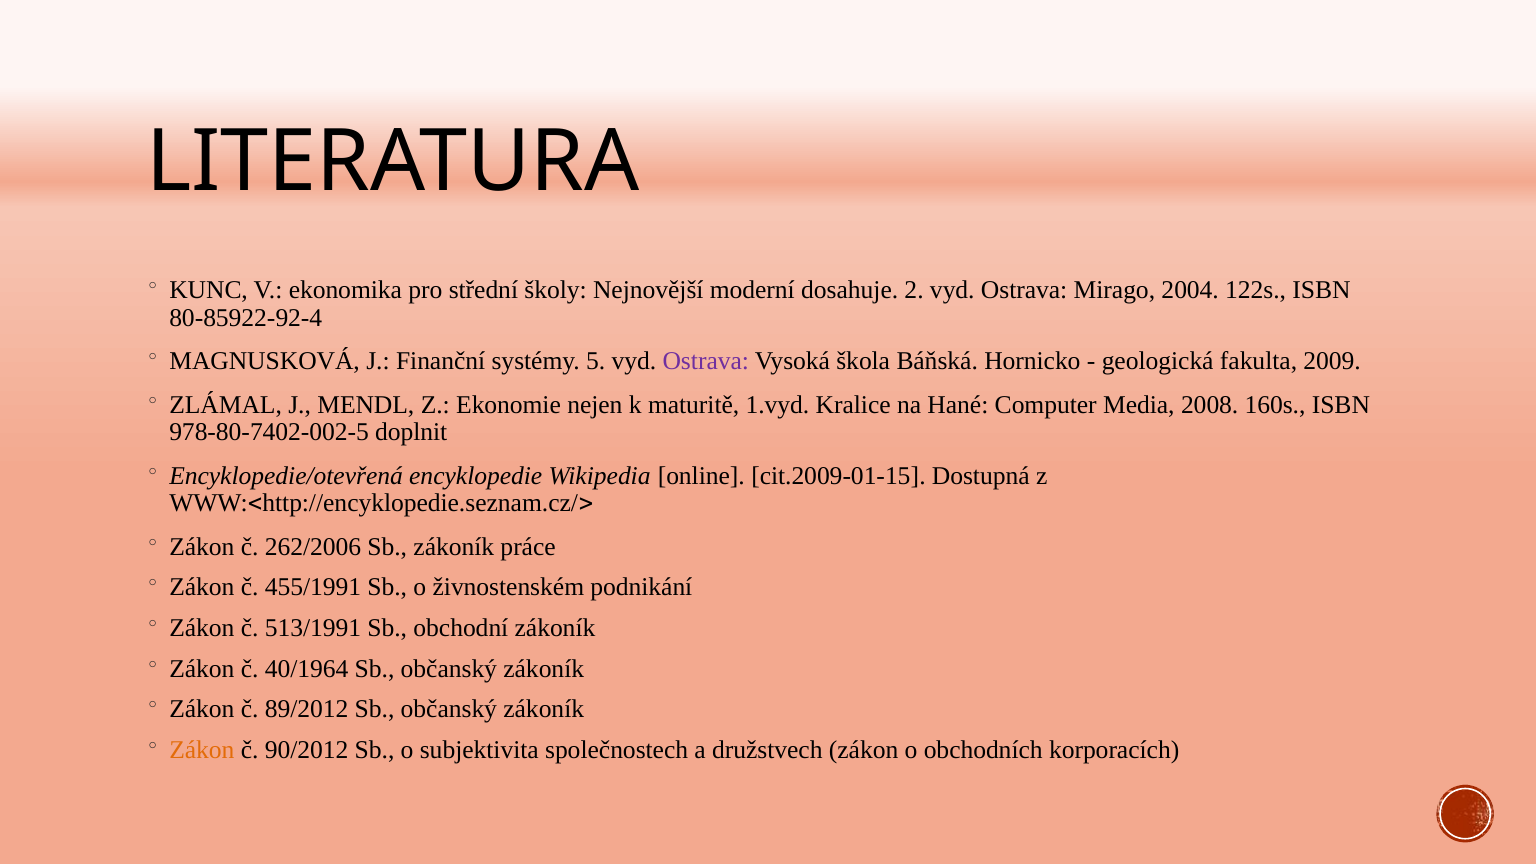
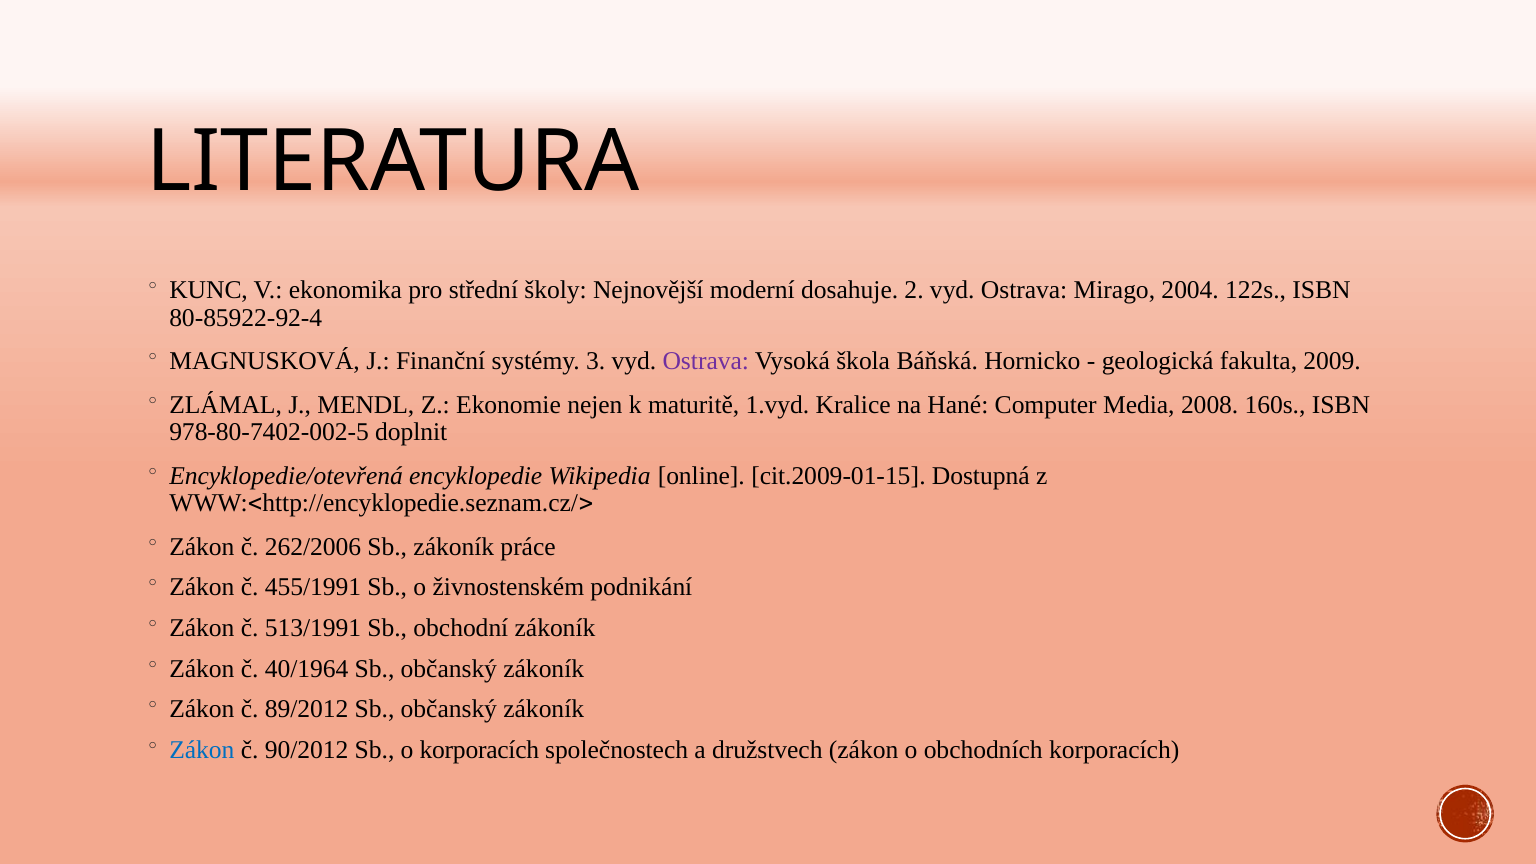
5: 5 -> 3
Zákon at (202, 750) colour: orange -> blue
o subjektivita: subjektivita -> korporacích
